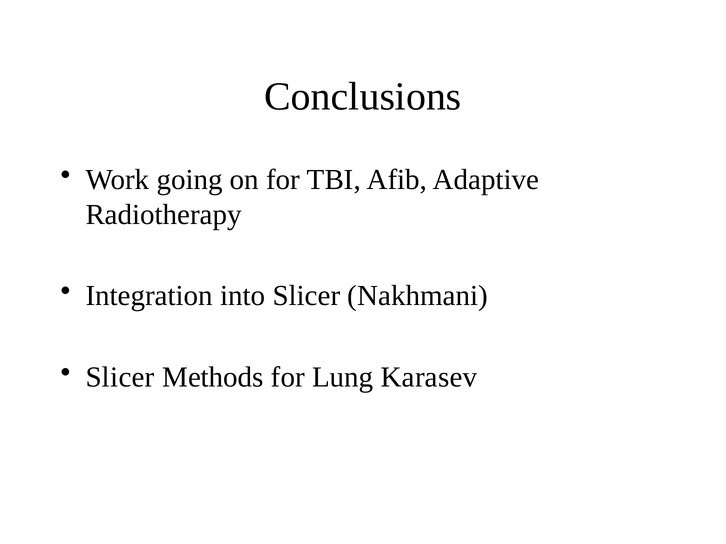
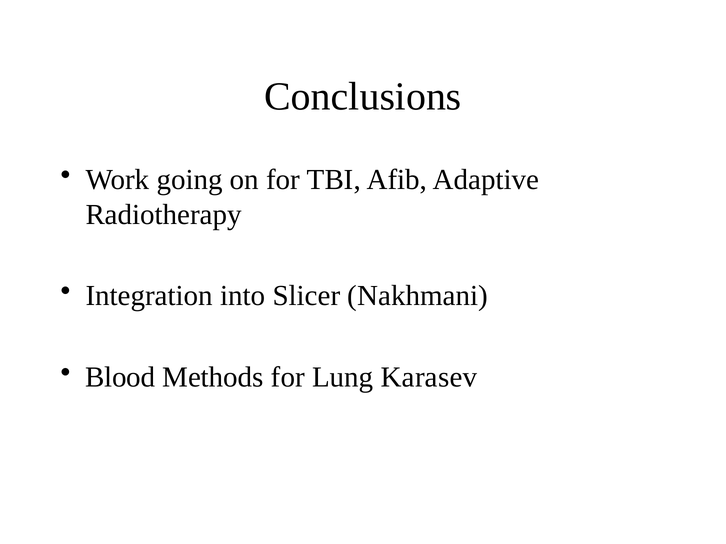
Slicer at (120, 377): Slicer -> Blood
